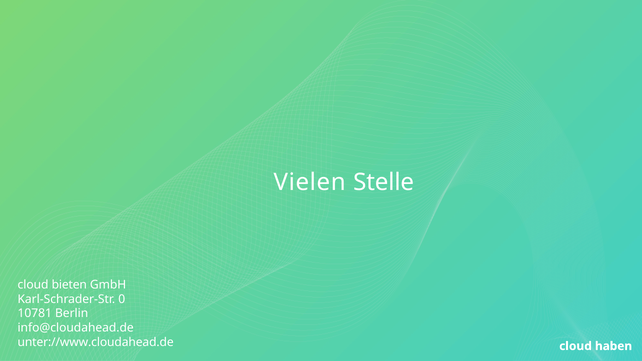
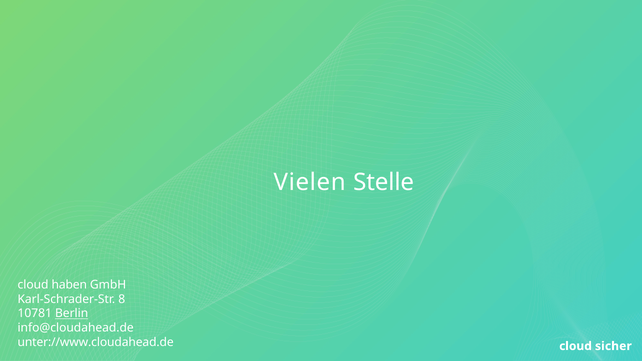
bieten: bieten -> haben
0: 0 -> 8
Berlin underline: none -> present
haben: haben -> sicher
